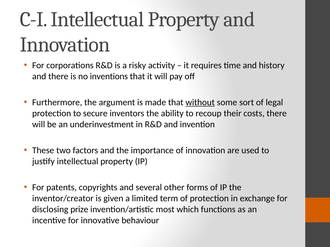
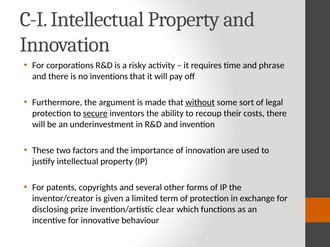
history: history -> phrase
secure underline: none -> present
most: most -> clear
